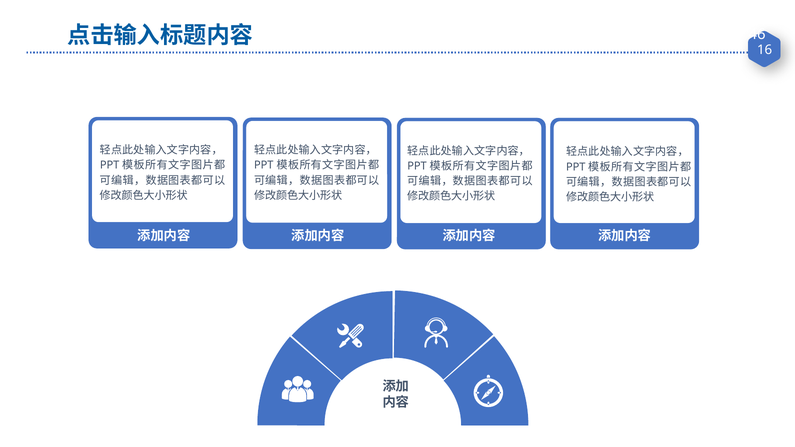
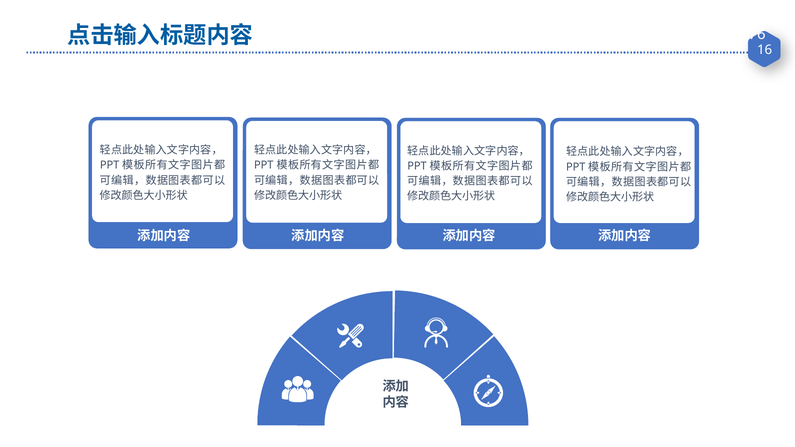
46: 46 -> 76
